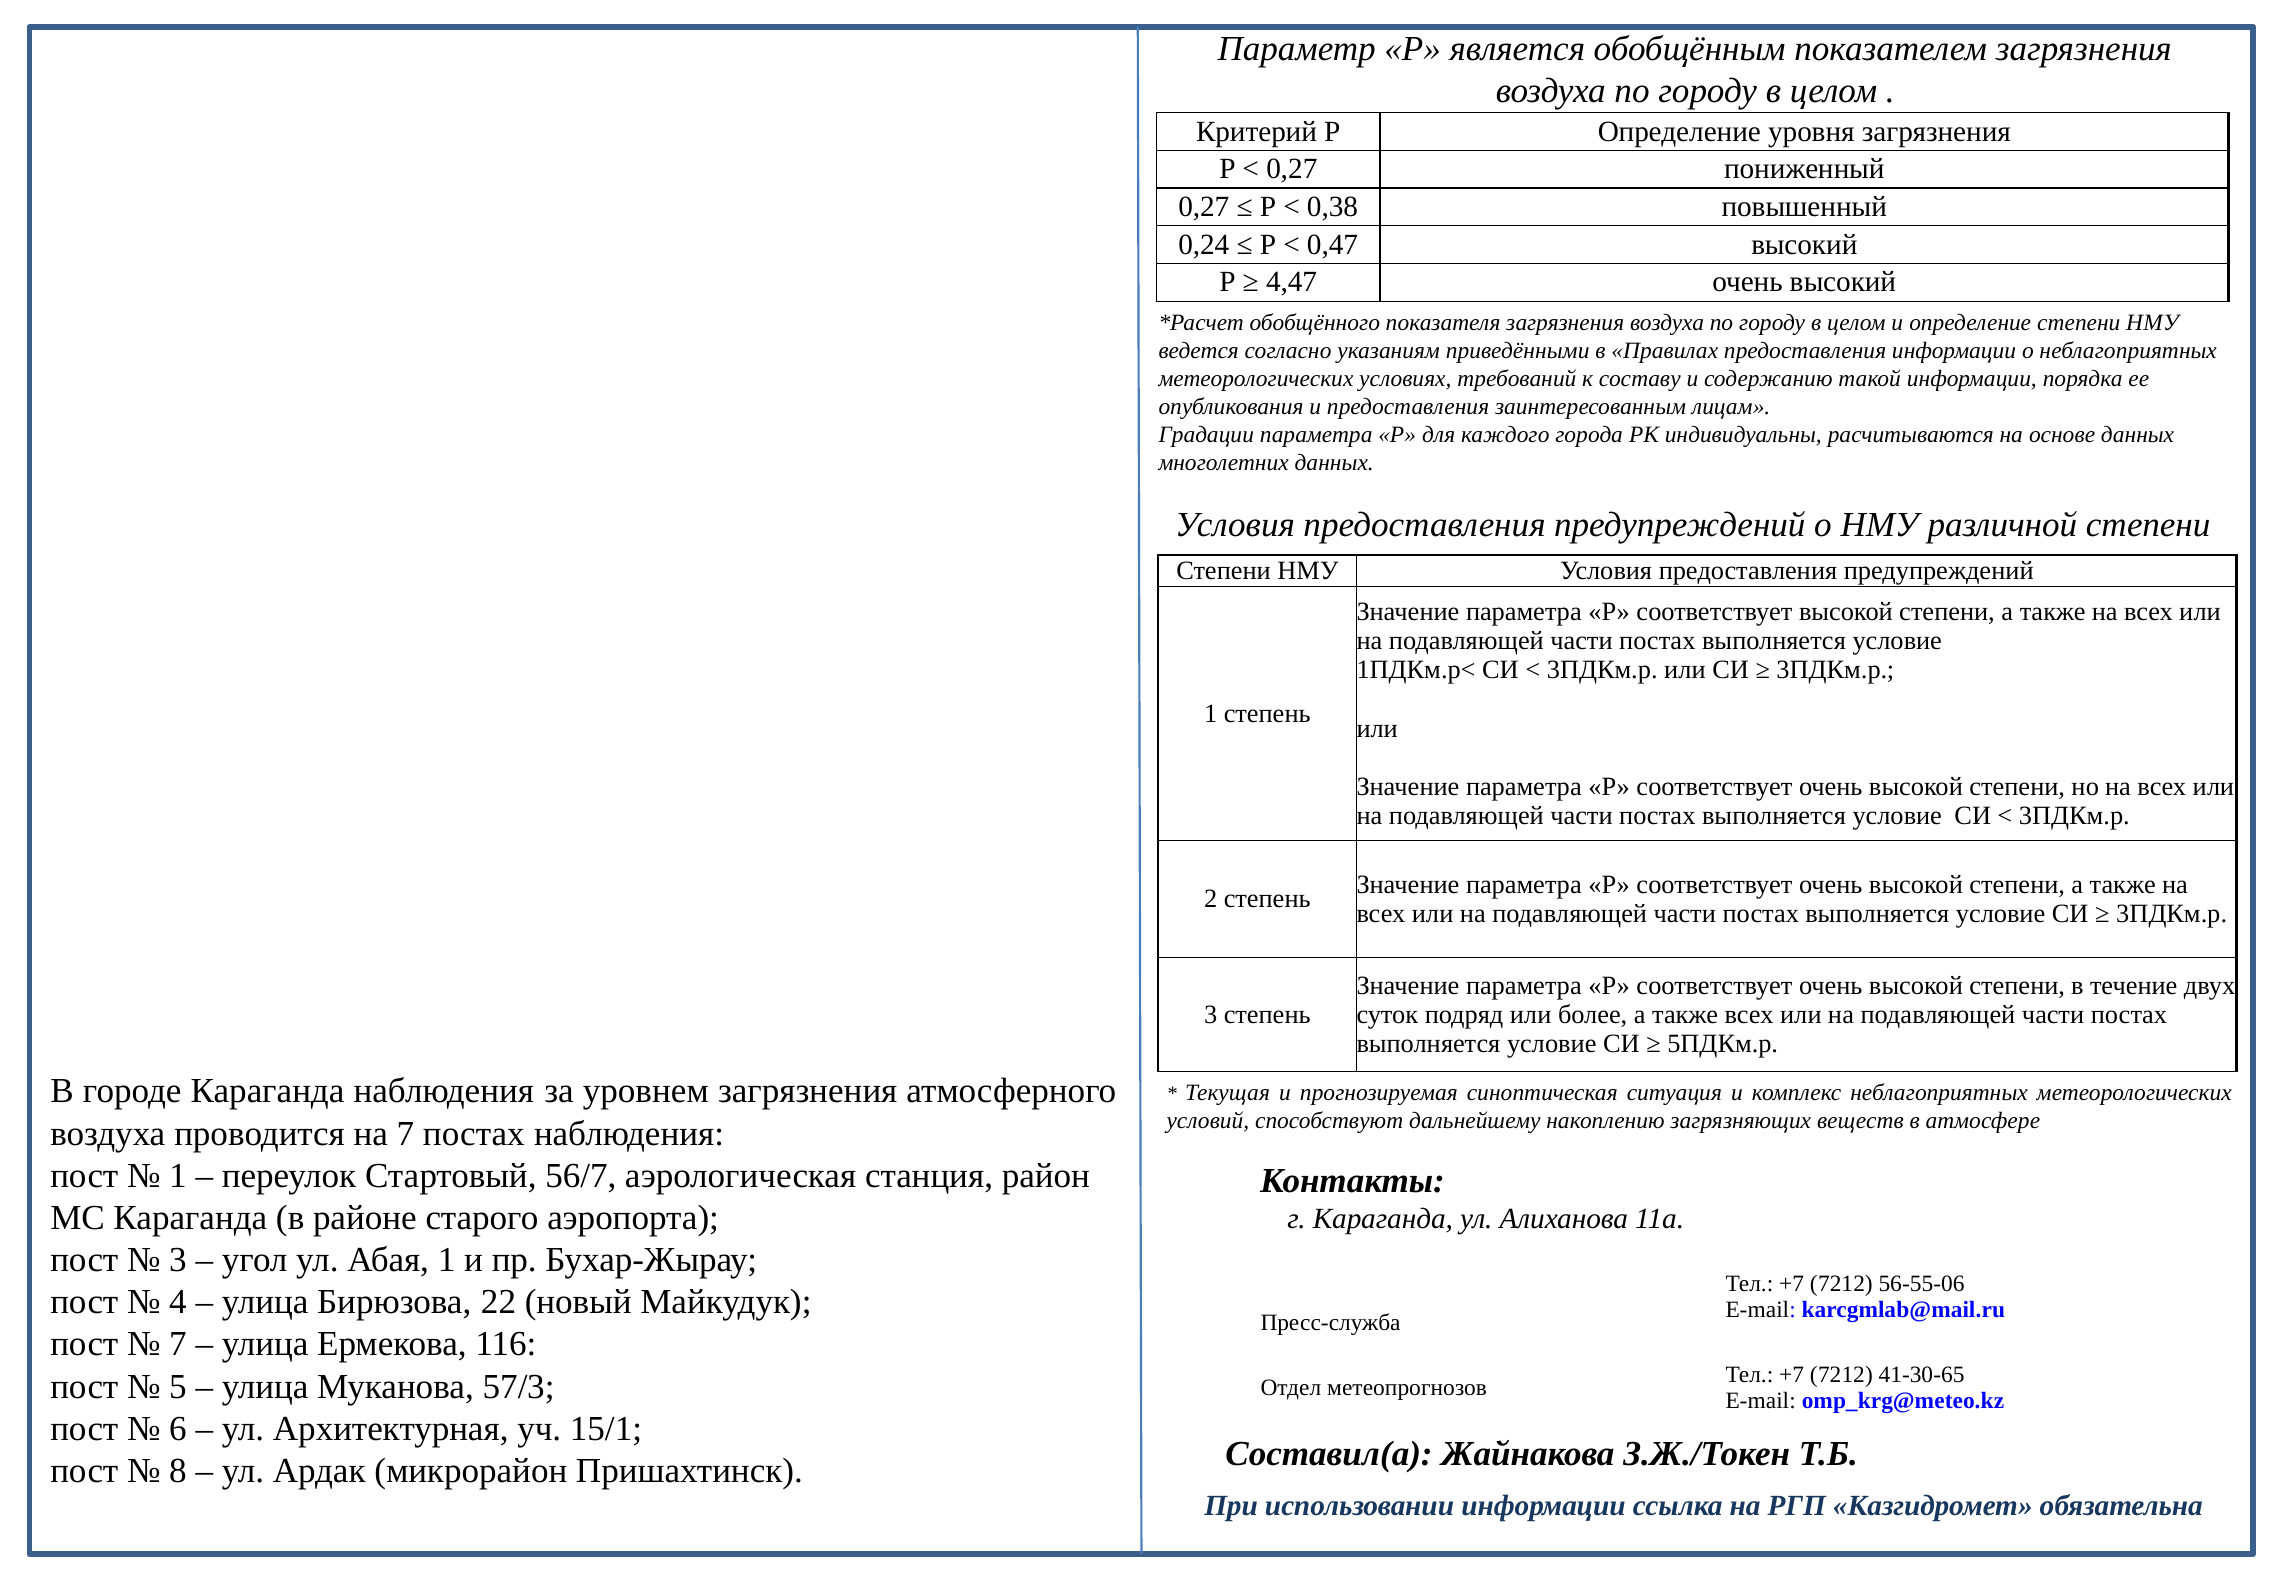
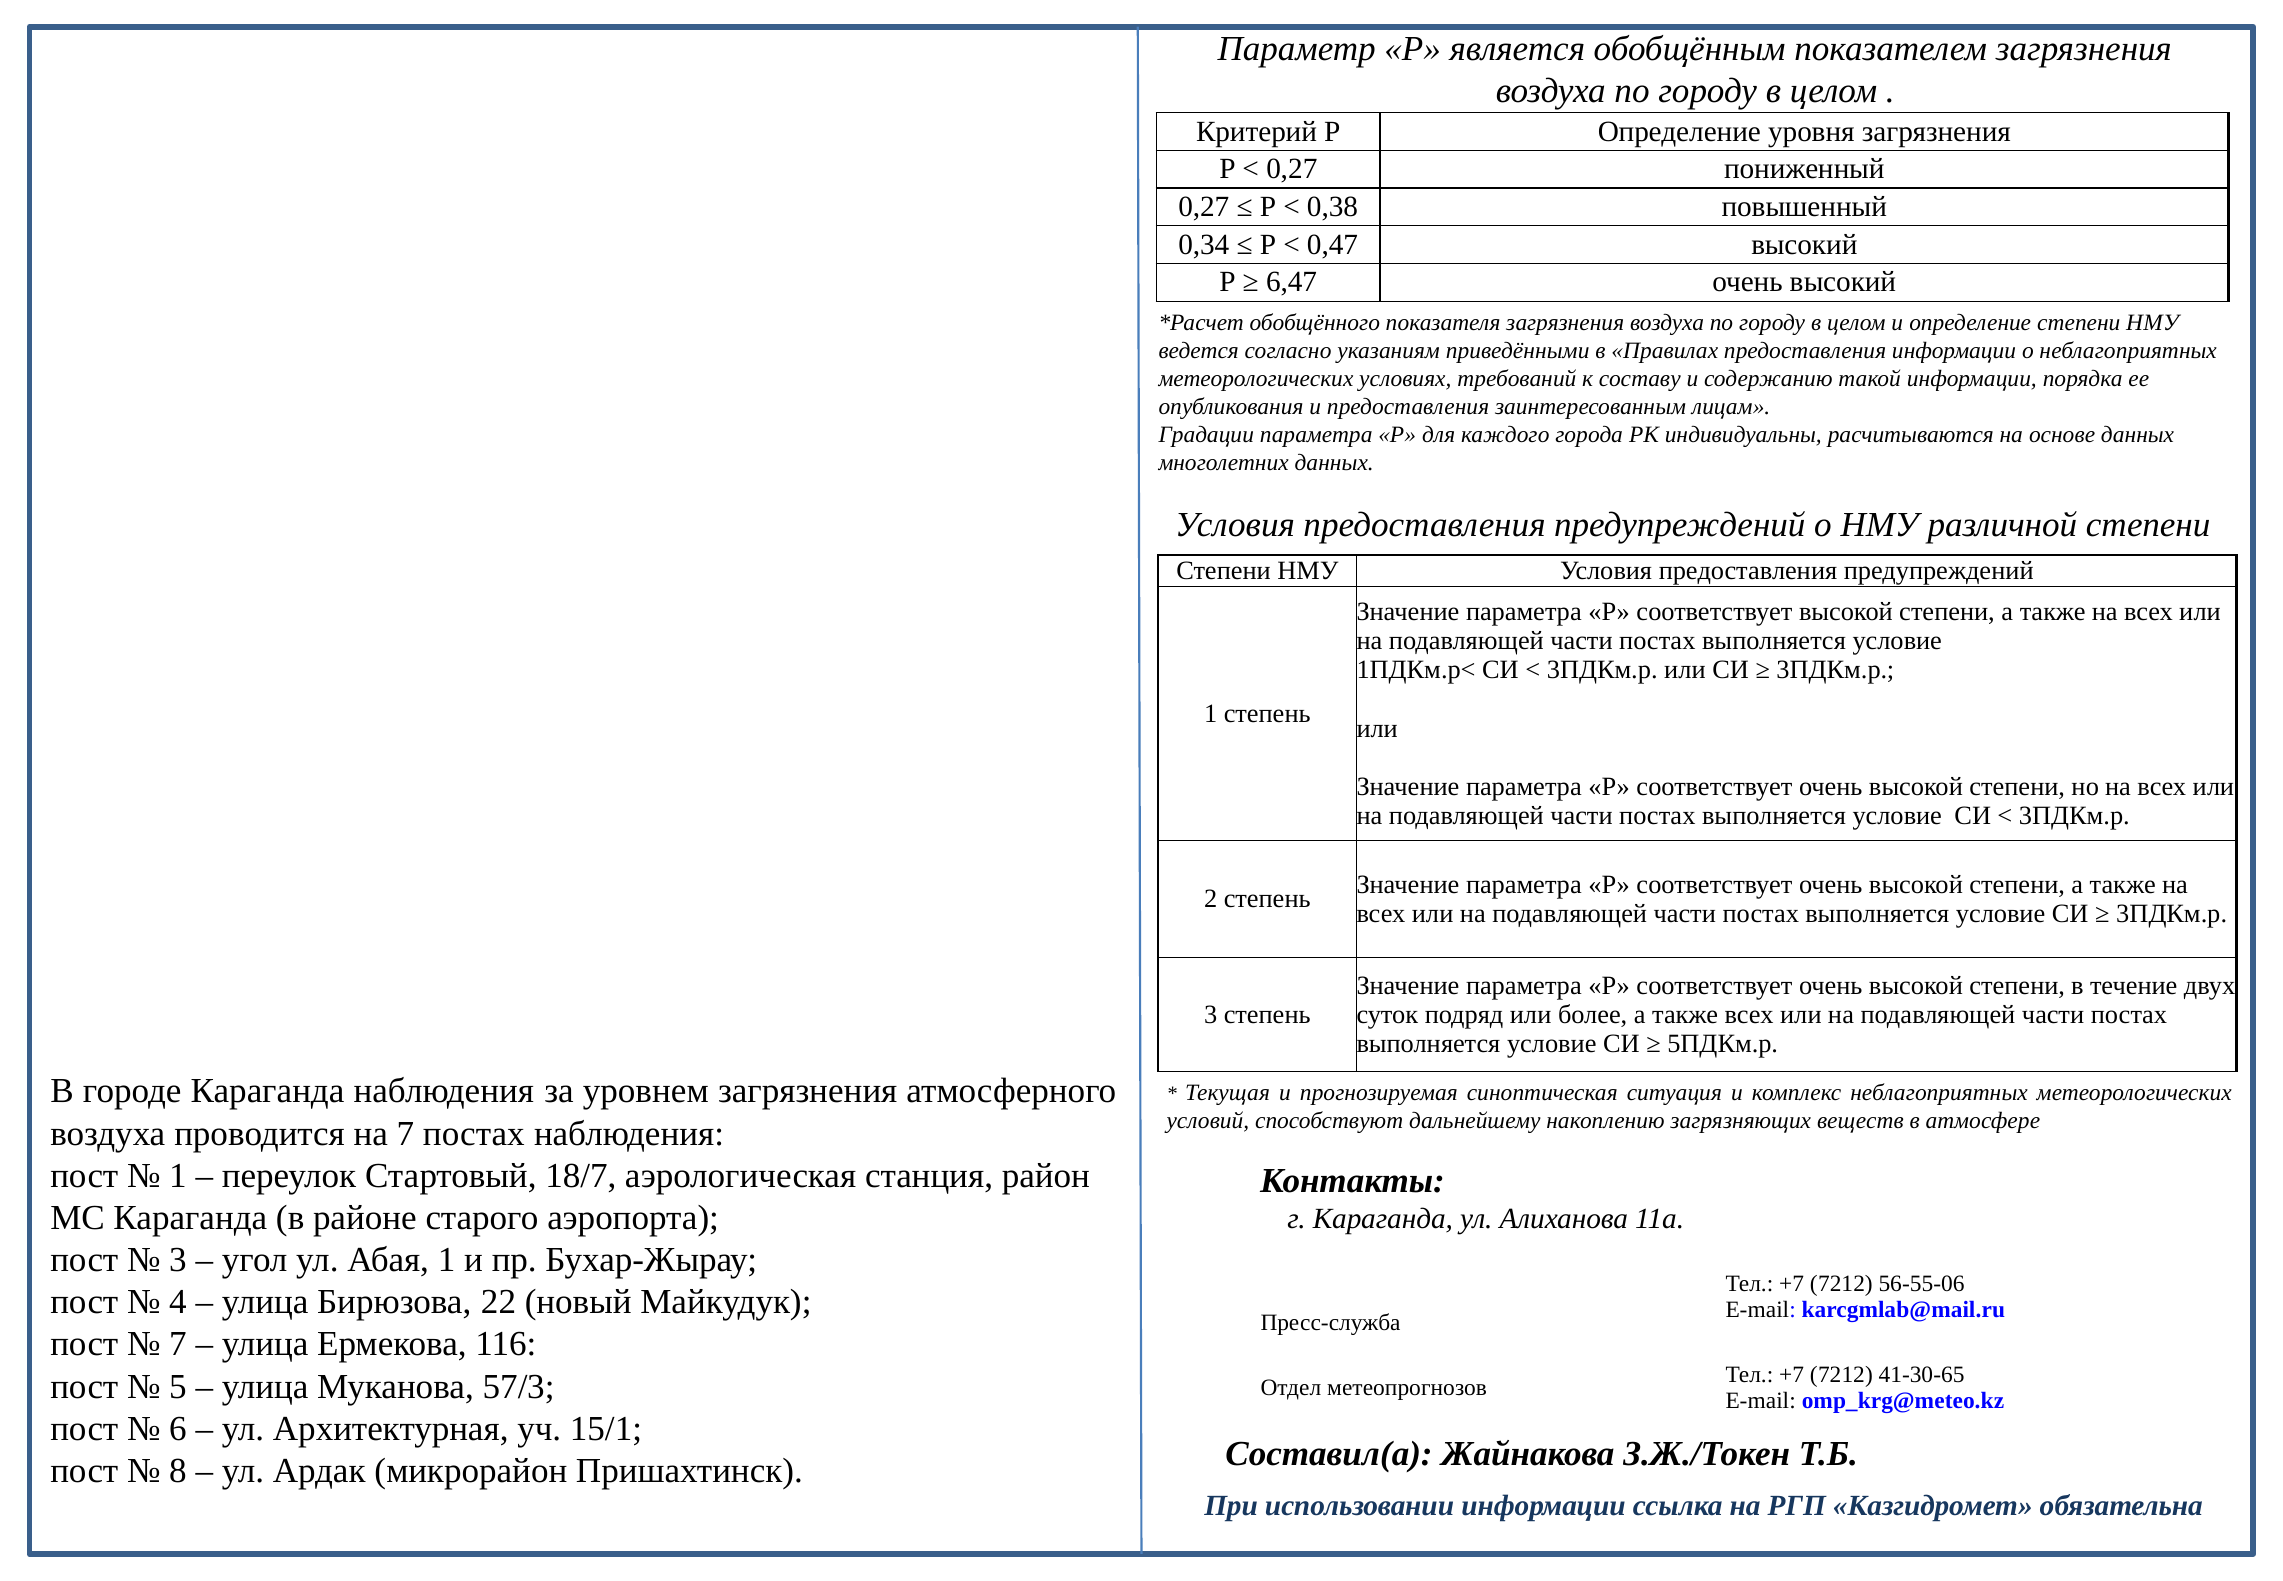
0,24: 0,24 -> 0,34
4,47: 4,47 -> 6,47
56/7: 56/7 -> 18/7
